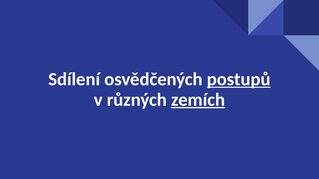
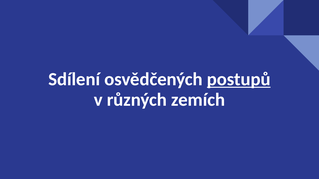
zemích underline: present -> none
